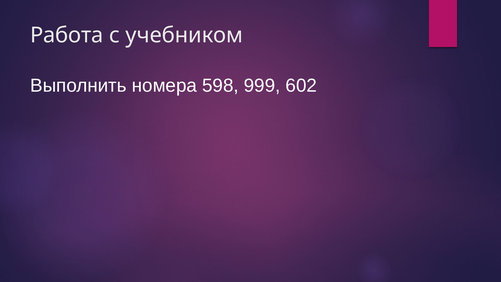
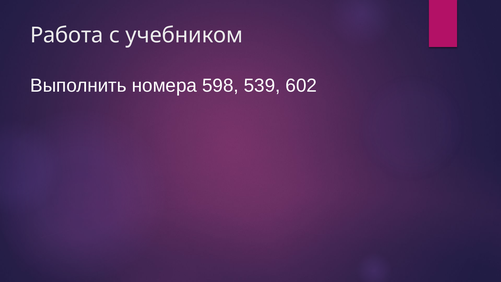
999: 999 -> 539
